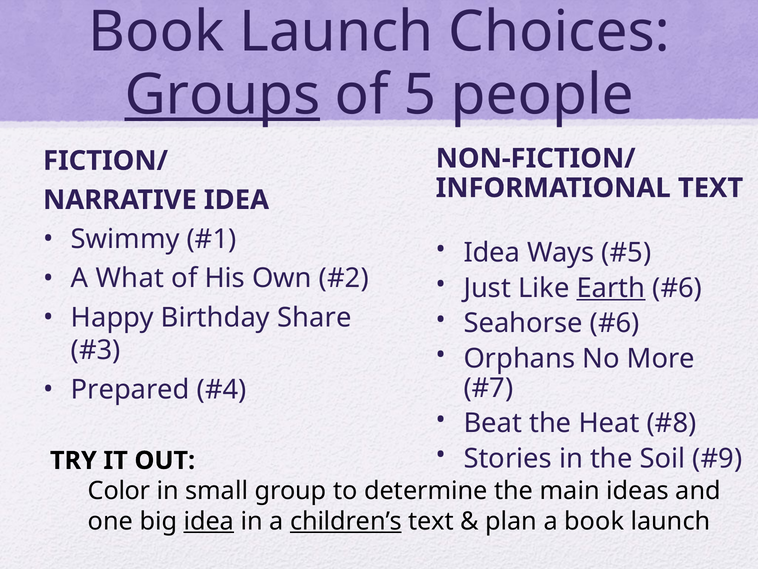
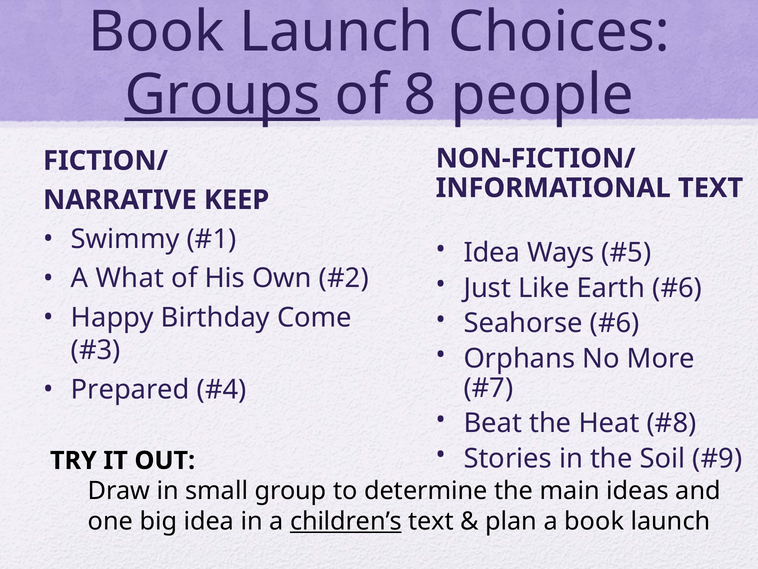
5: 5 -> 8
NARRATIVE IDEA: IDEA -> KEEP
Earth underline: present -> none
Share: Share -> Come
Color: Color -> Draw
idea at (209, 521) underline: present -> none
